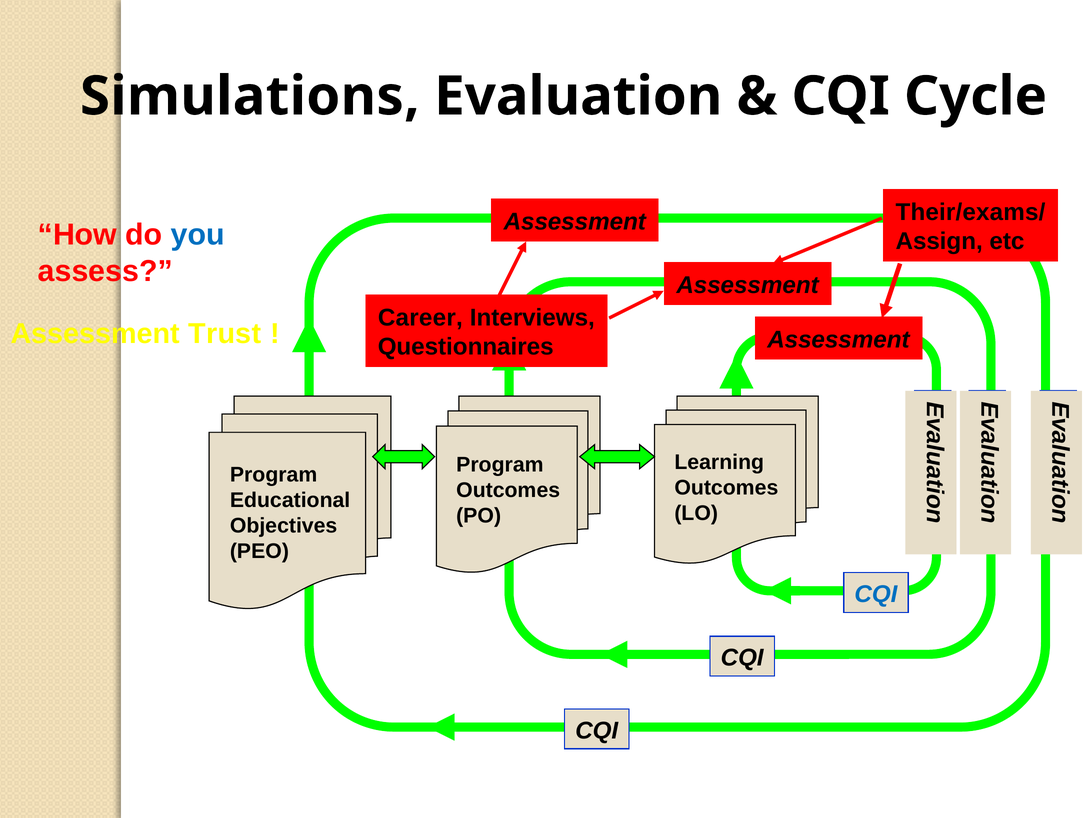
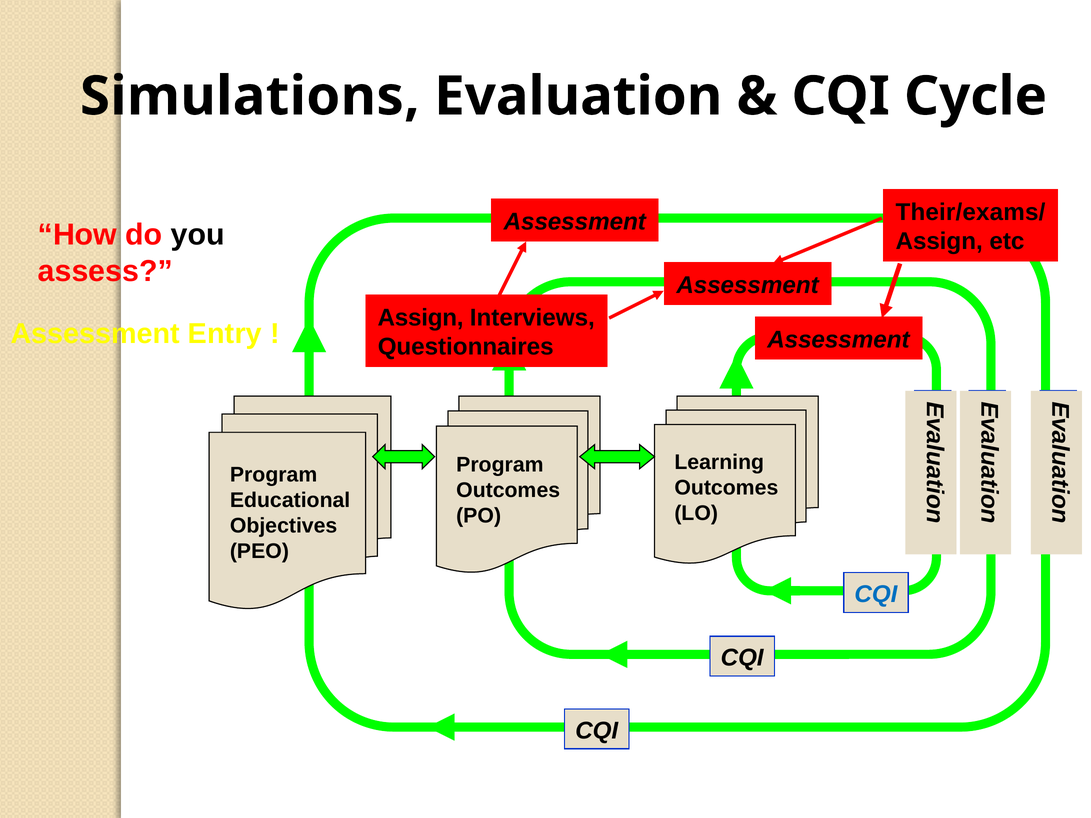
you colour: blue -> black
Career at (420, 318): Career -> Assign
Trust: Trust -> Entry
